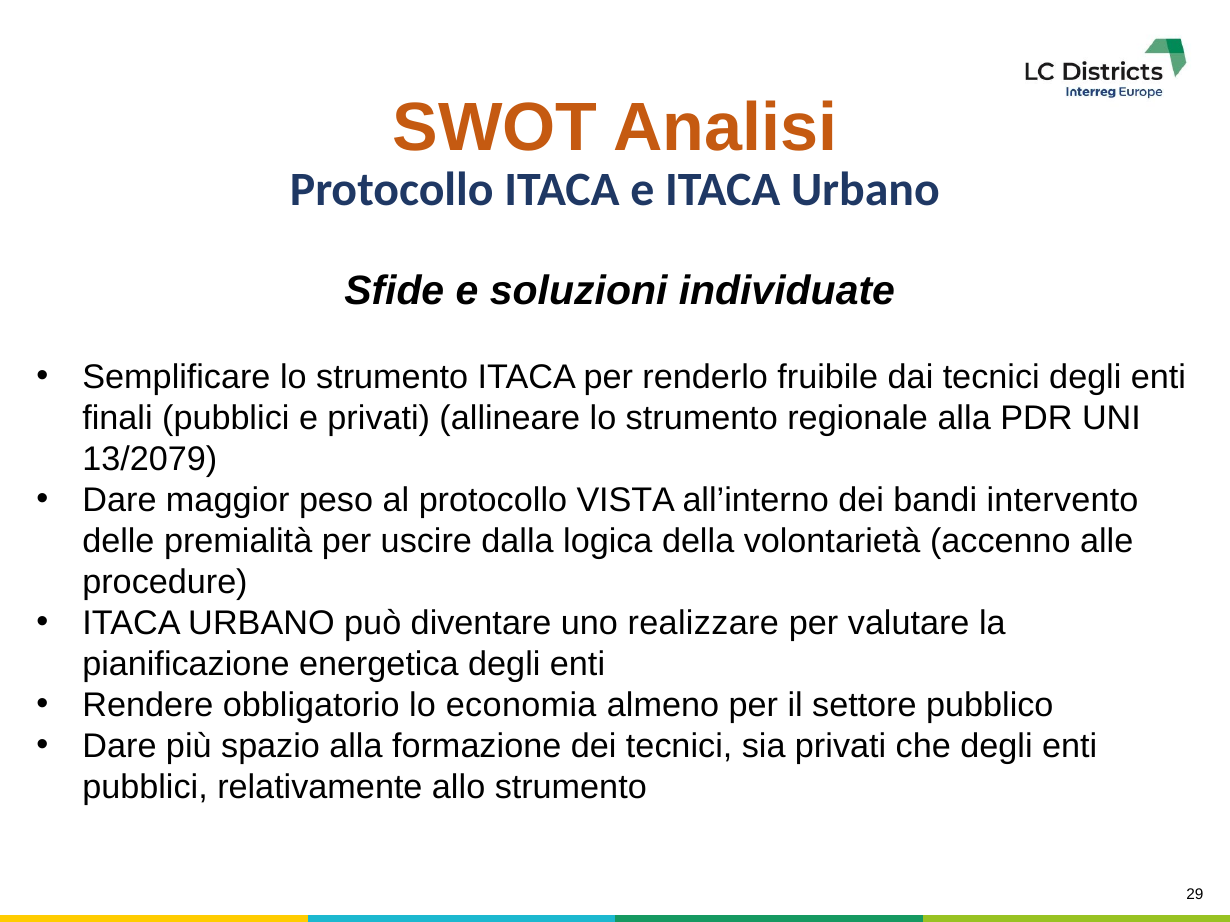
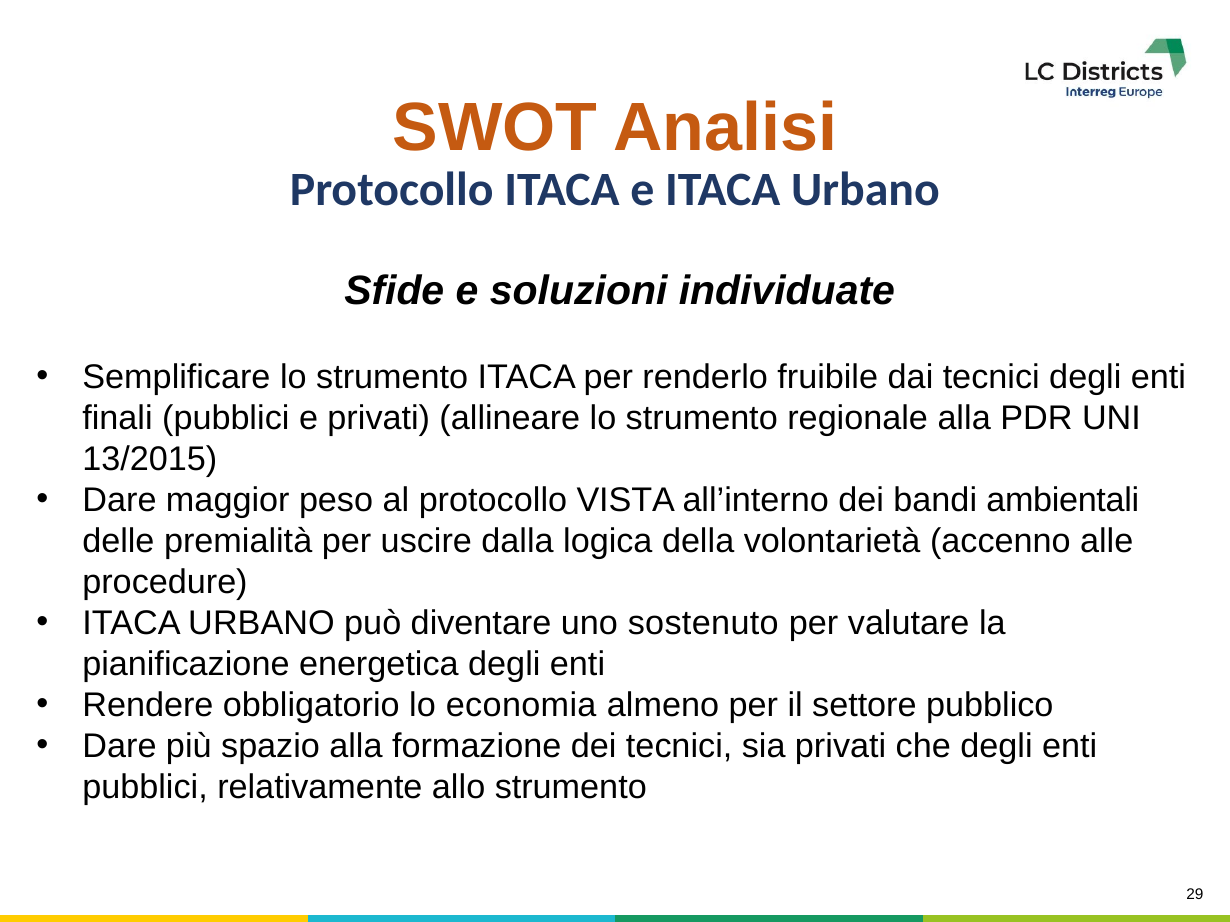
13/2079: 13/2079 -> 13/2015
intervento: intervento -> ambientali
realizzare: realizzare -> sostenuto
